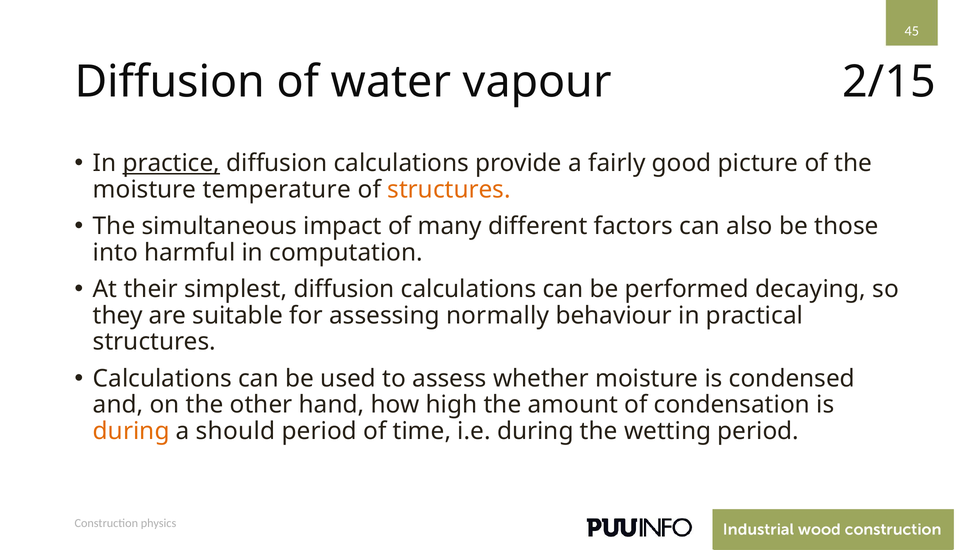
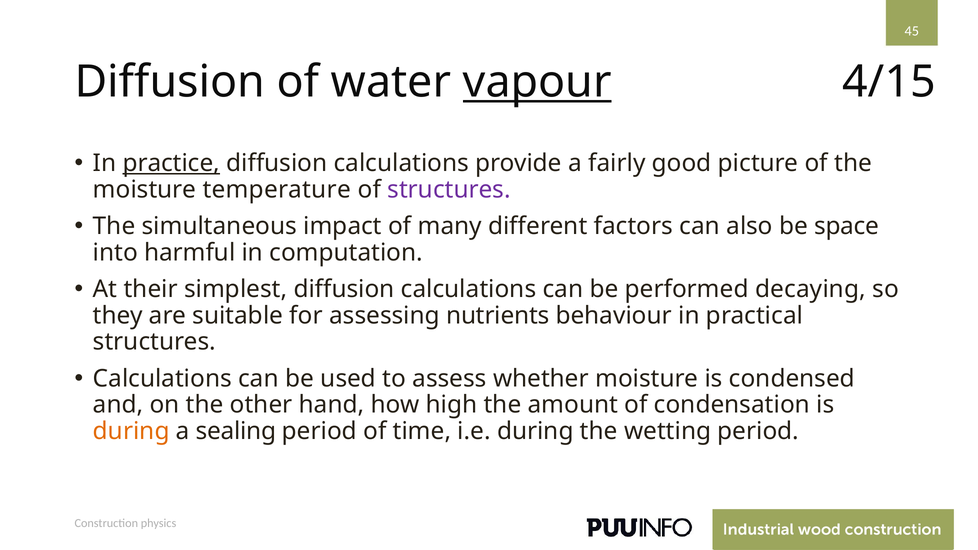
vapour underline: none -> present
2/15: 2/15 -> 4/15
structures at (449, 190) colour: orange -> purple
those: those -> space
normally: normally -> nutrients
should: should -> sealing
